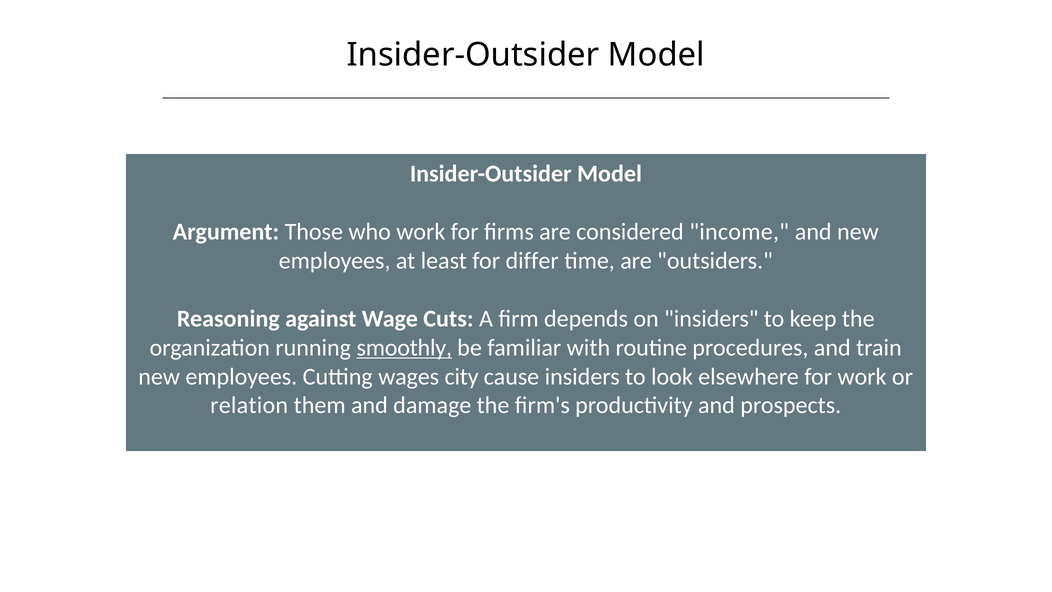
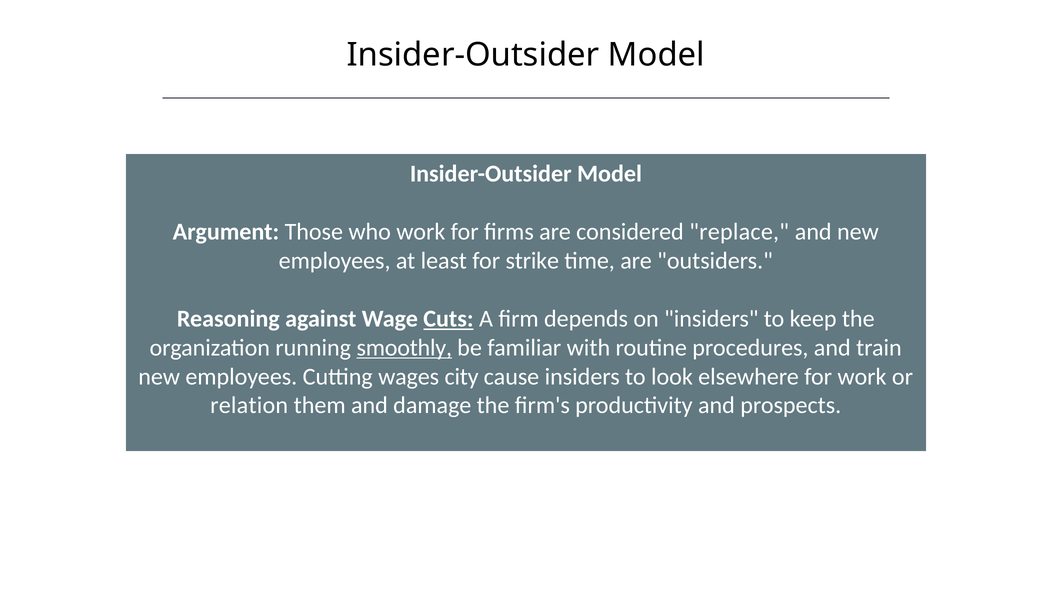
income: income -> replace
differ: differ -> strike
Cuts underline: none -> present
